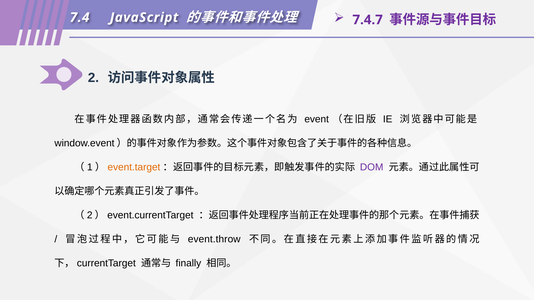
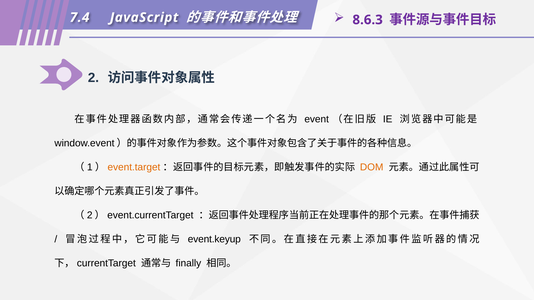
7.4.7: 7.4.7 -> 8.6.3
DOM colour: purple -> orange
event.throw: event.throw -> event.keyup
